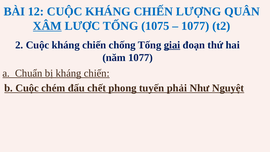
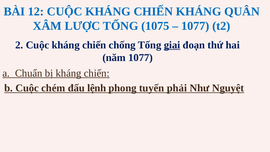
CHIẾN LƯỢNG: LƯỢNG -> KHÁNG
XÂM underline: present -> none
chết: chết -> lệnh
